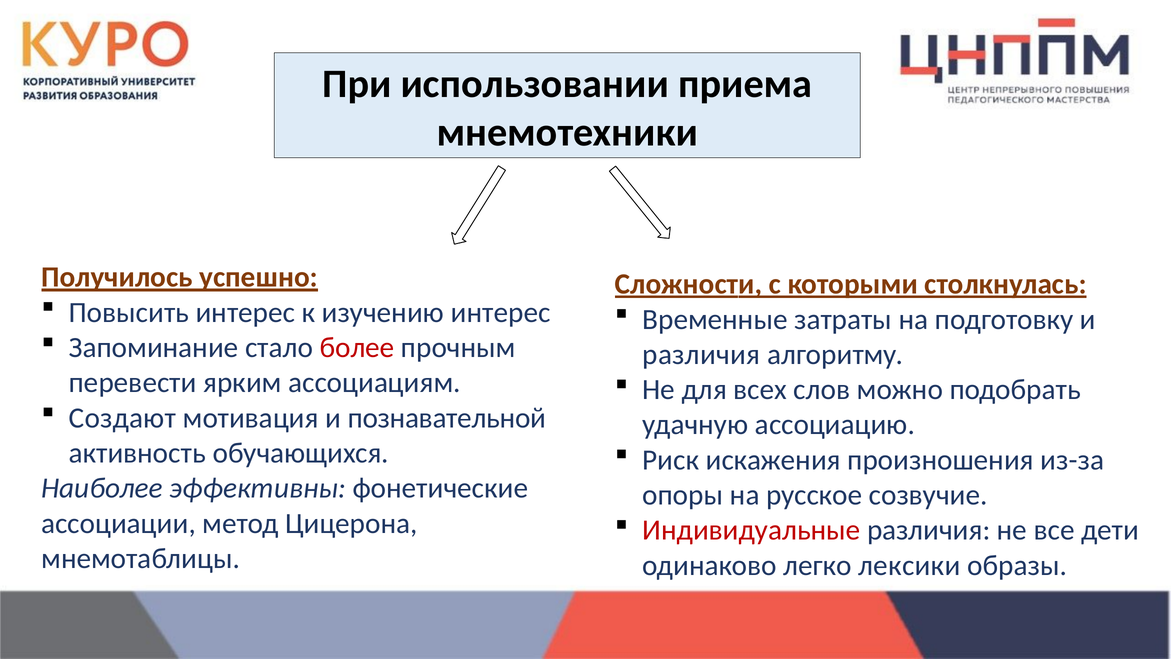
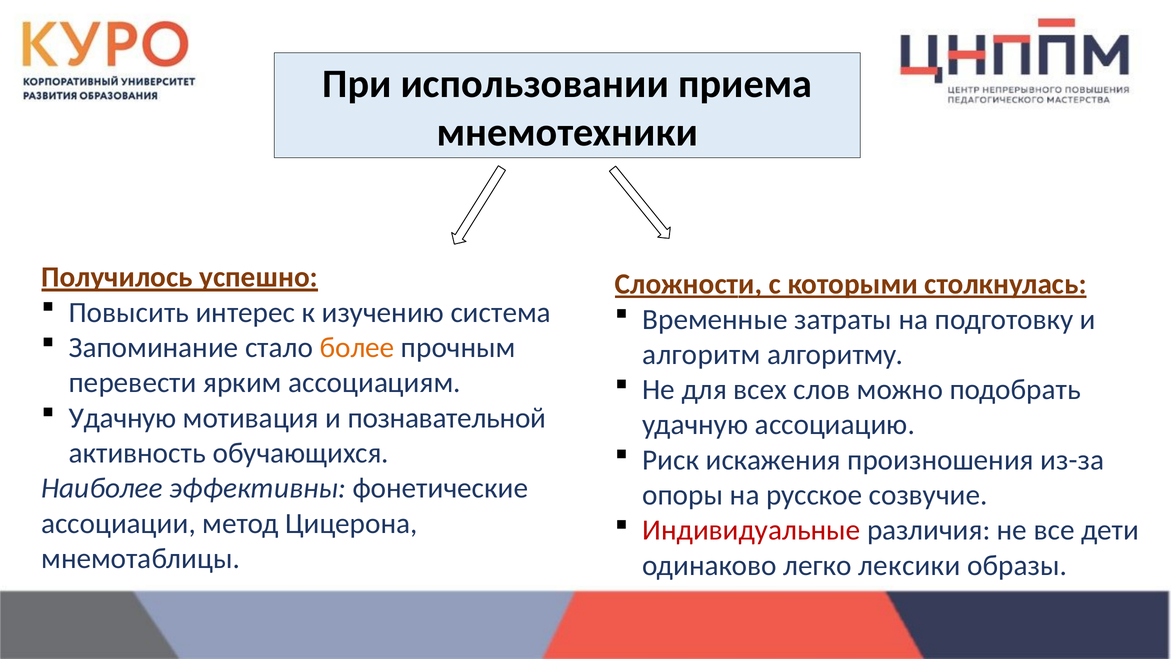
изучению интерес: интерес -> система
более colour: red -> orange
различия at (701, 354): различия -> алгоритм
Создают at (122, 418): Создают -> Удачную
